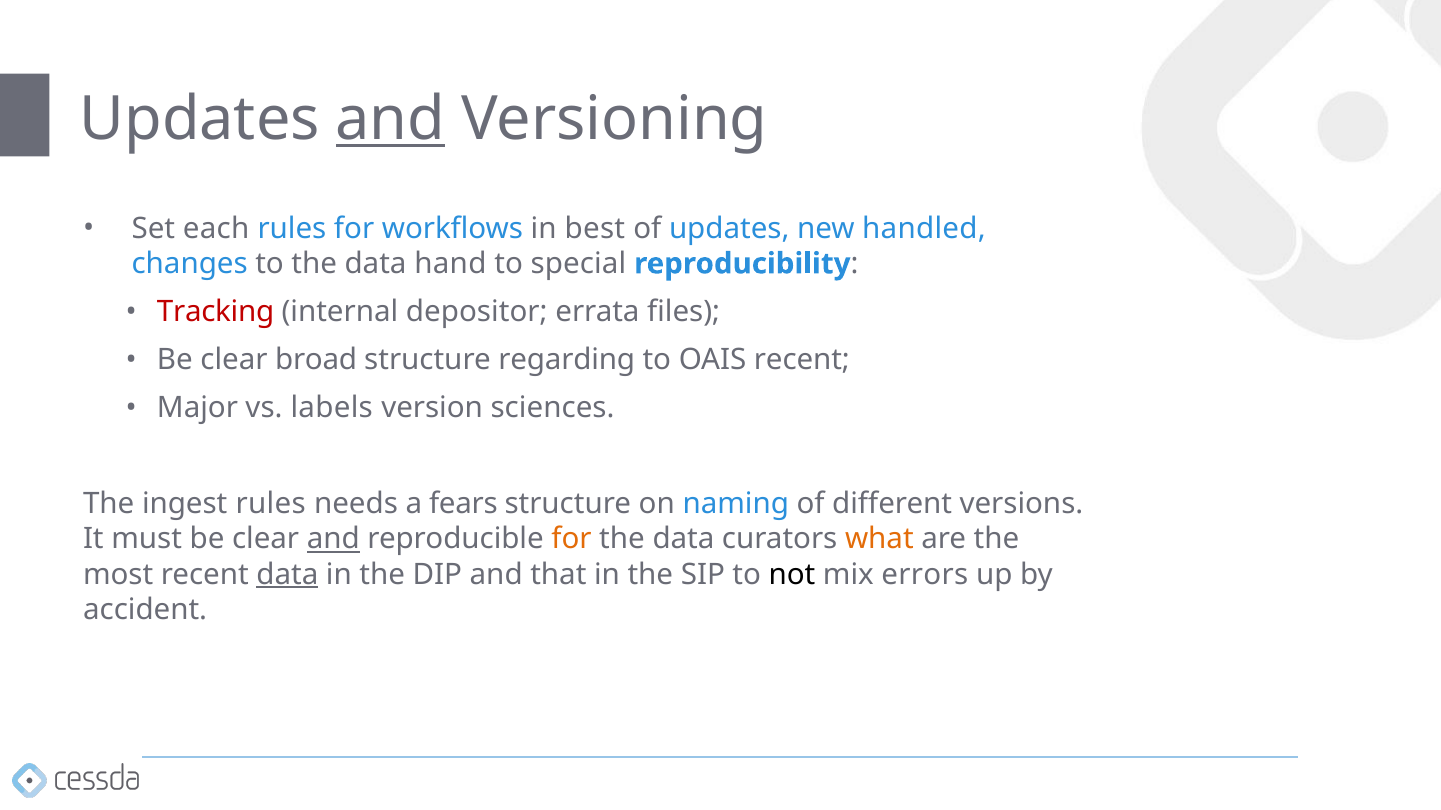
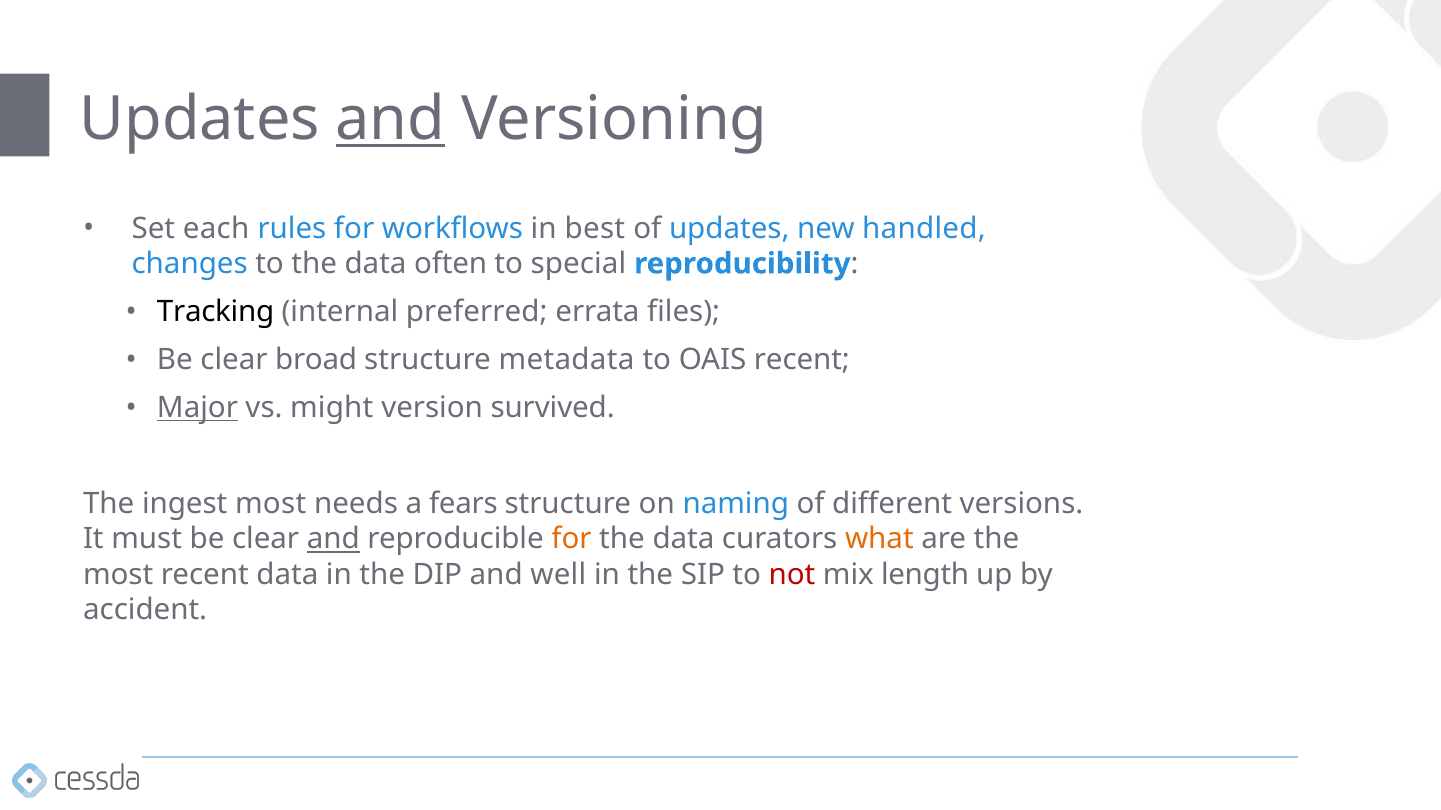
hand: hand -> often
Tracking colour: red -> black
depositor: depositor -> preferred
regarding: regarding -> metadata
Major underline: none -> present
labels: labels -> might
sciences: sciences -> survived
ingest rules: rules -> most
data at (287, 575) underline: present -> none
that: that -> well
not colour: black -> red
errors: errors -> length
